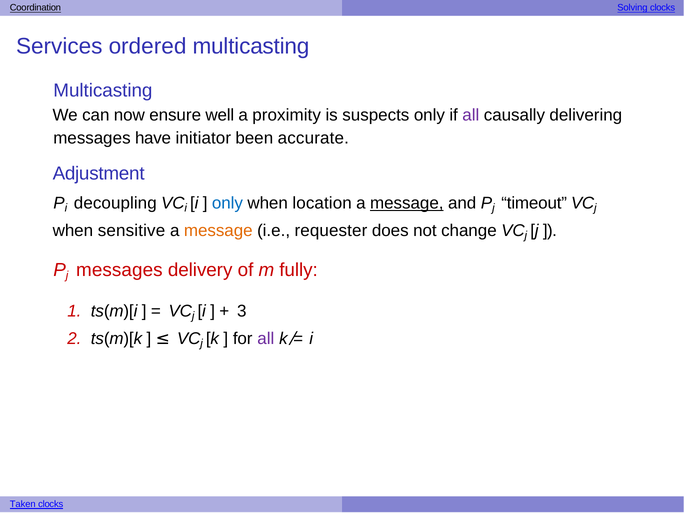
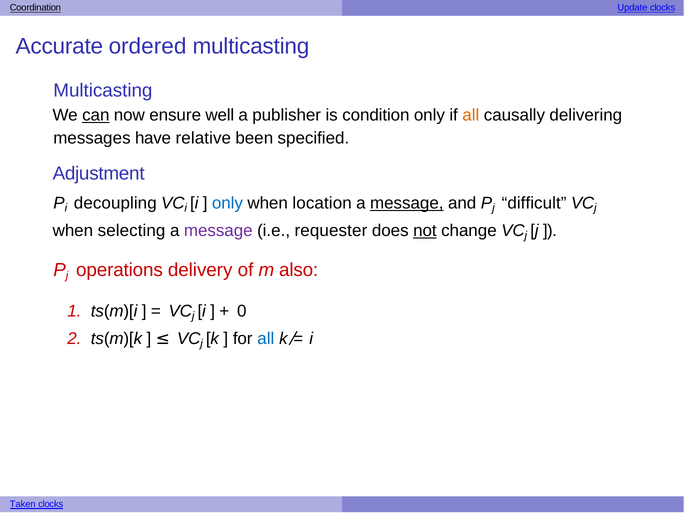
Solving: Solving -> Update
Services: Services -> Accurate
can underline: none -> present
proximity: proximity -> publisher
suspects: suspects -> condition
all at (471, 115) colour: purple -> orange
initiator: initiator -> relative
accurate: accurate -> specified
timeout: timeout -> difficult
sensitive: sensitive -> selecting
message at (218, 231) colour: orange -> purple
not underline: none -> present
j messages: messages -> operations
fully: fully -> also
3: 3 -> 0
all at (266, 339) colour: purple -> blue
